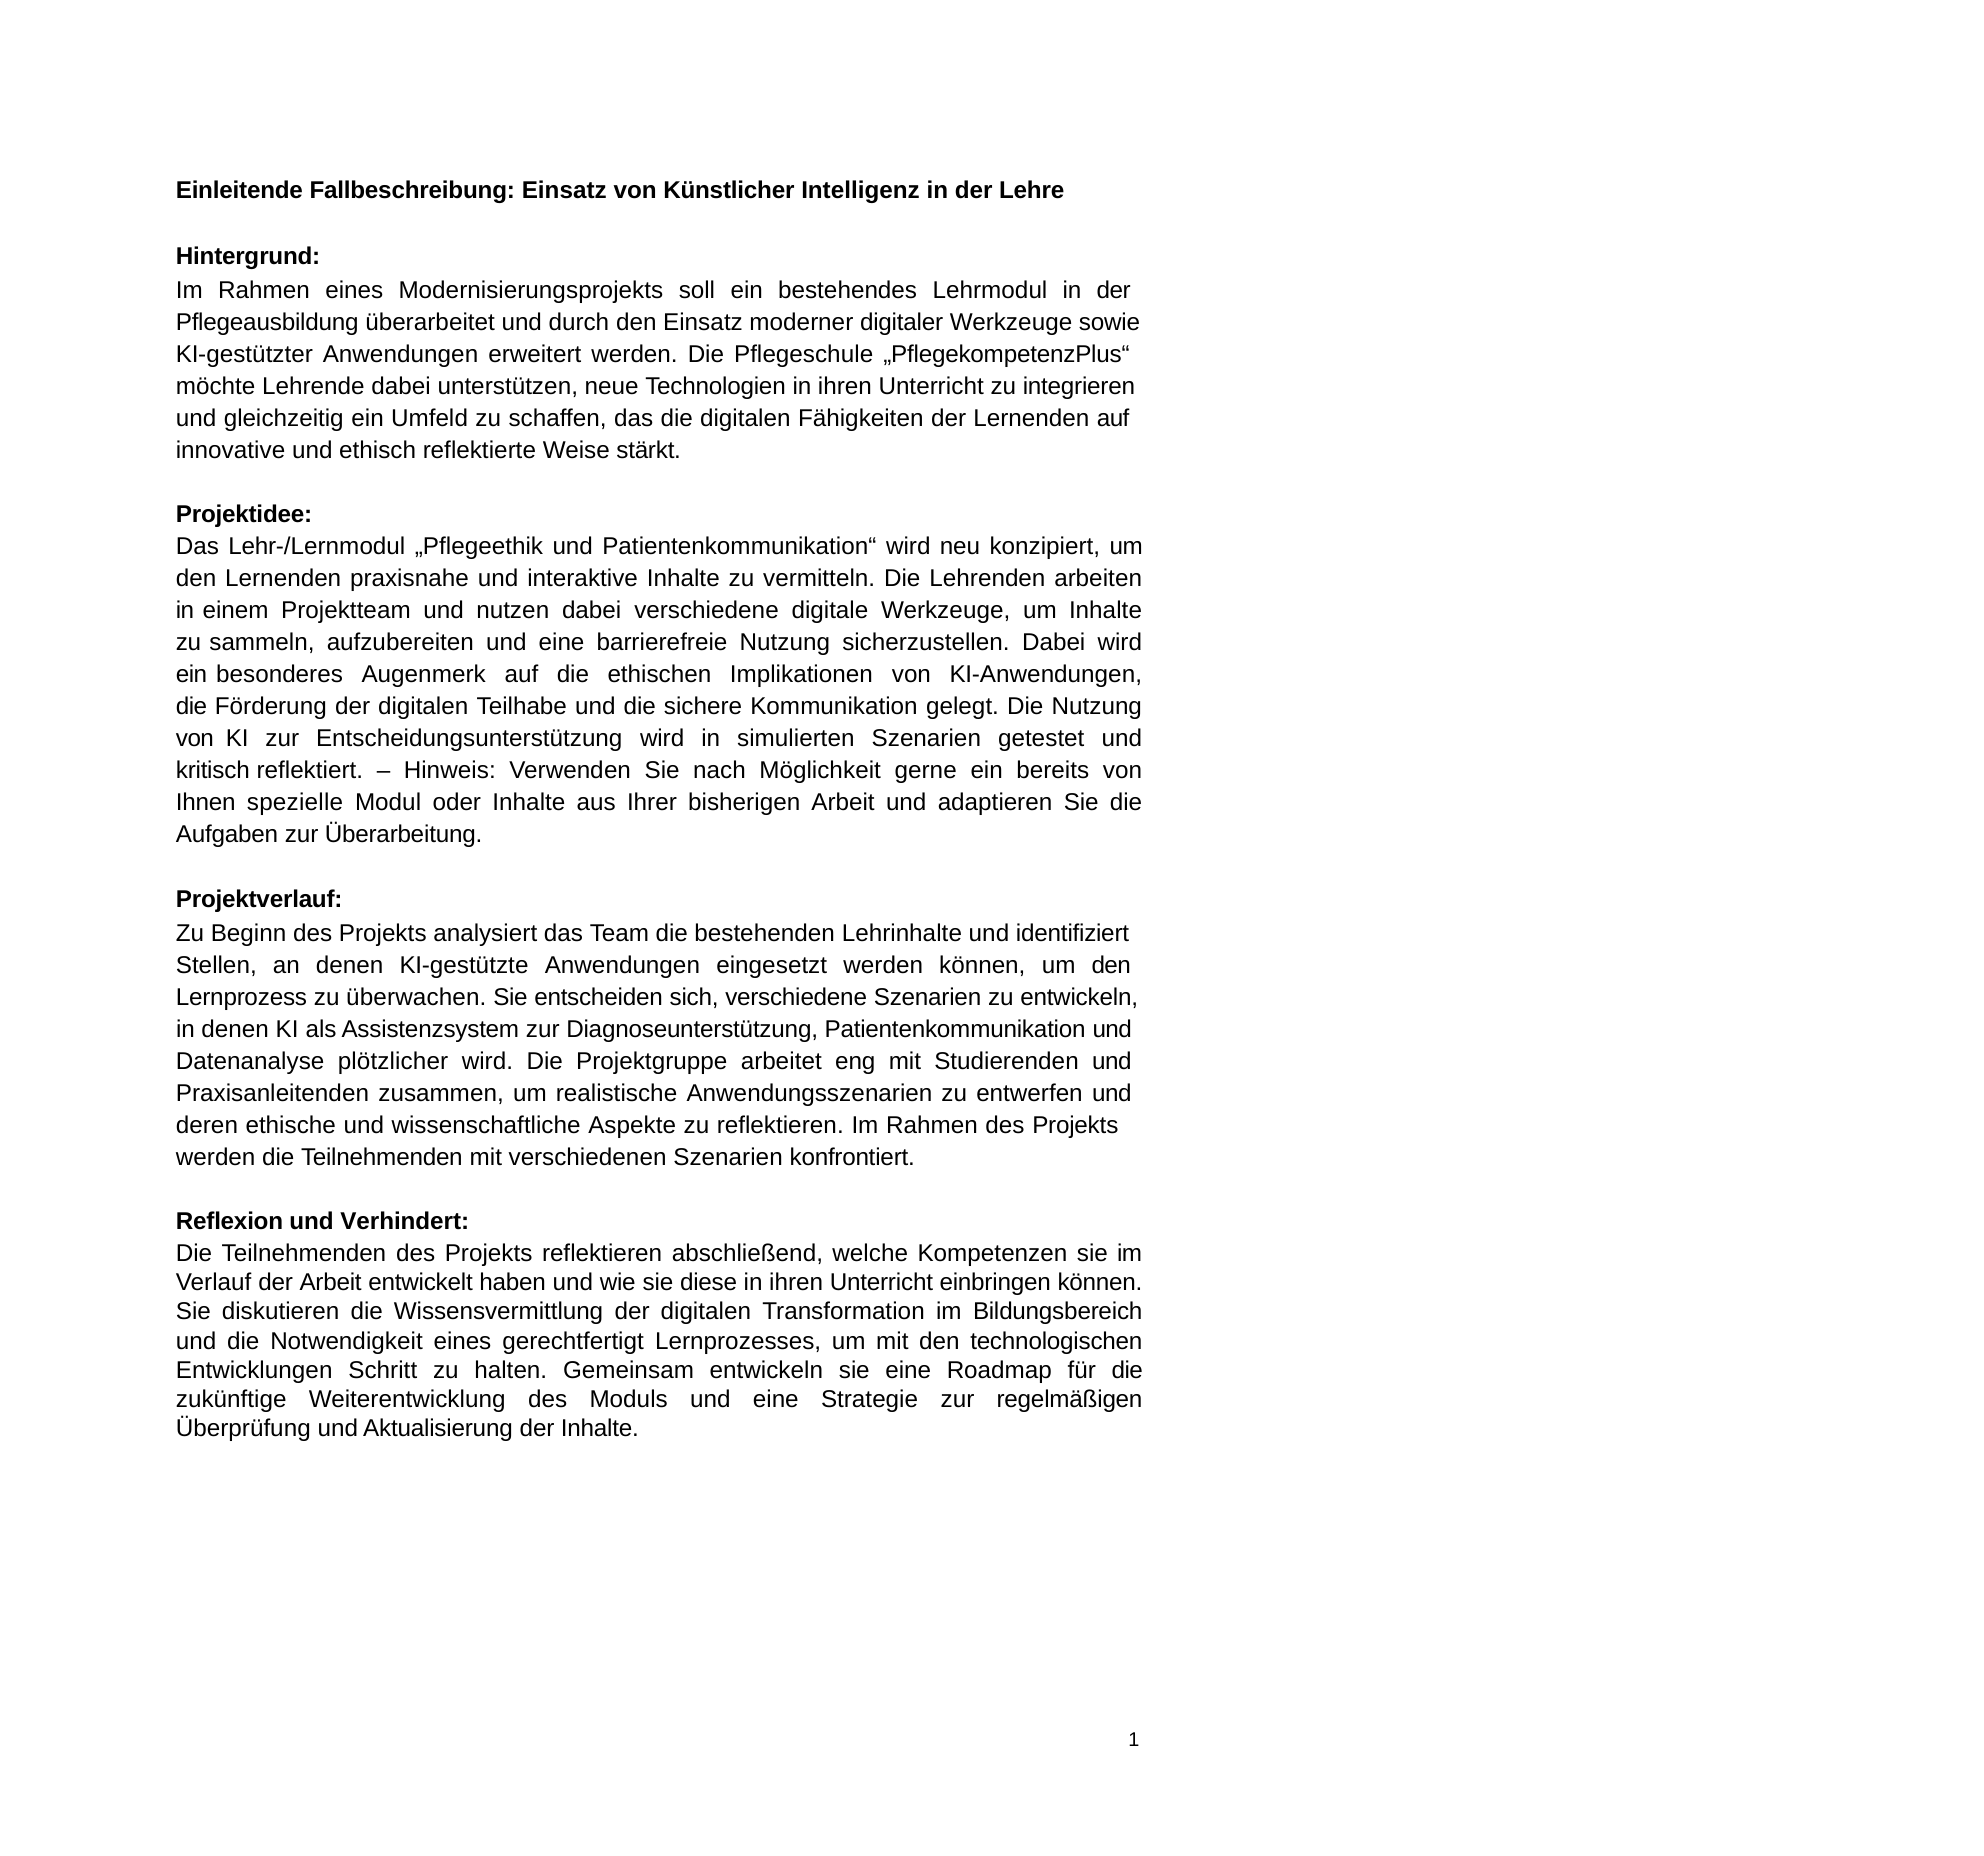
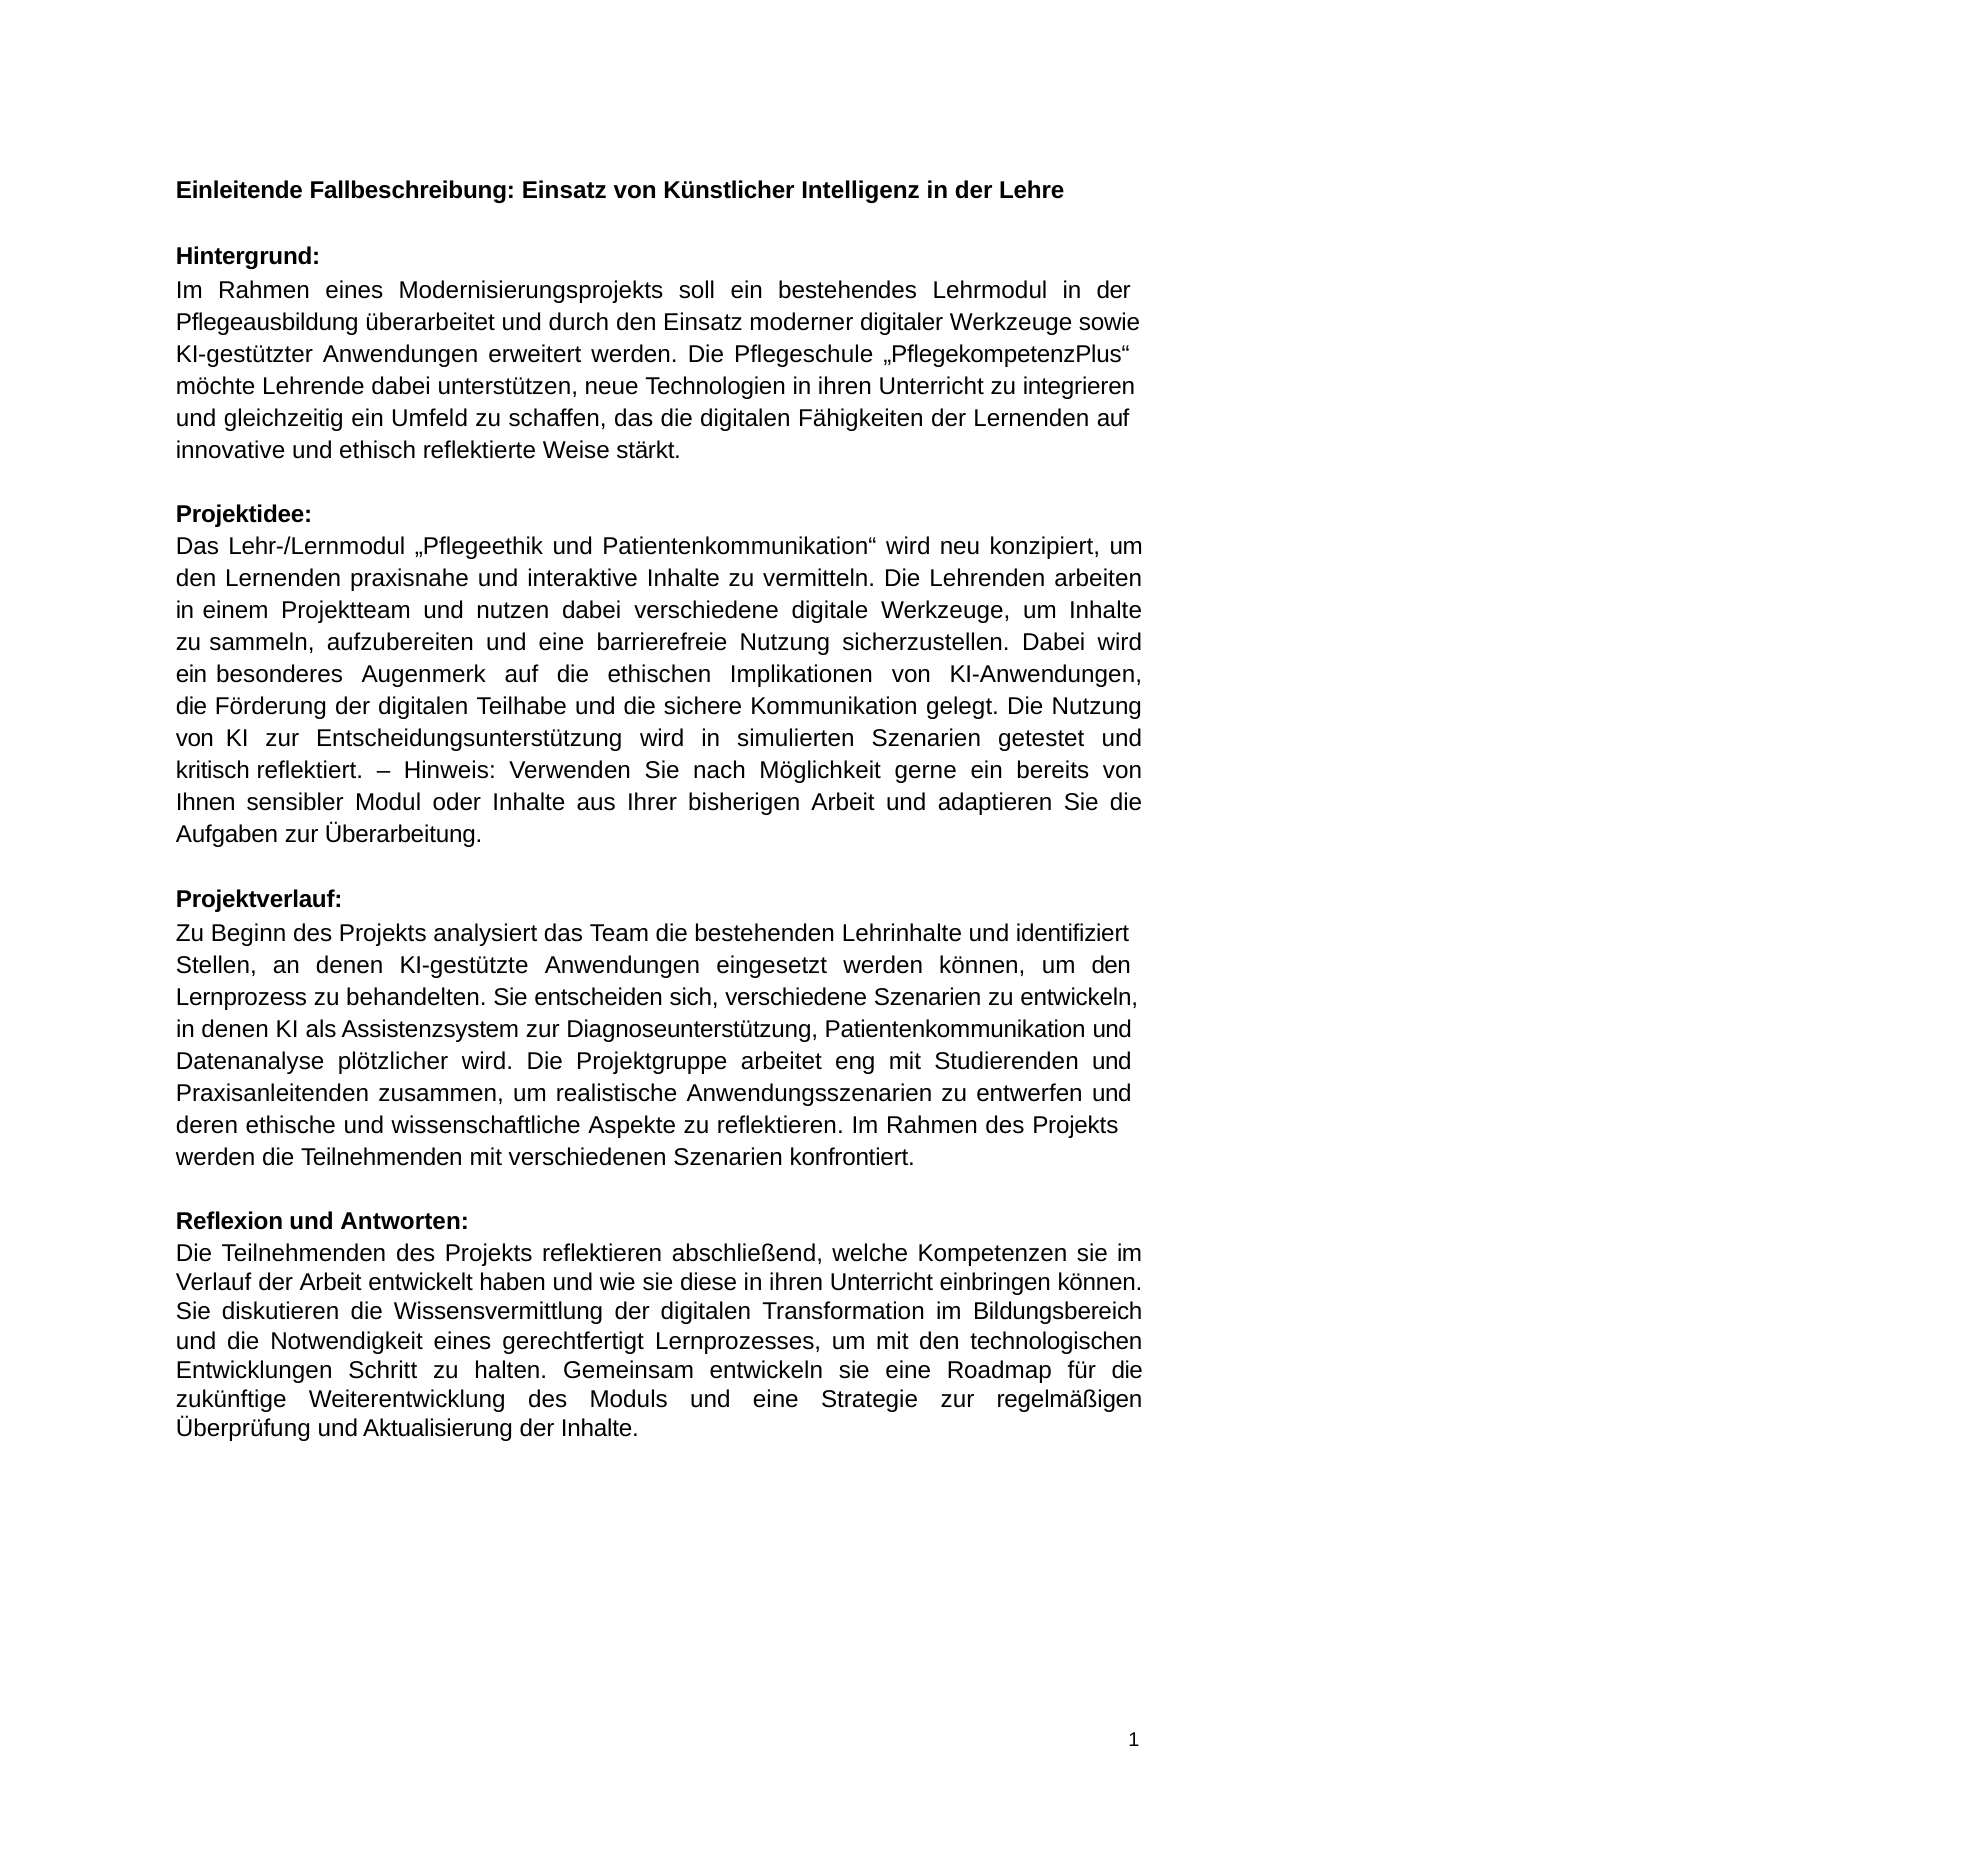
spezielle: spezielle -> sensibler
überwachen: überwachen -> behandelten
Verhindert: Verhindert -> Antworten
